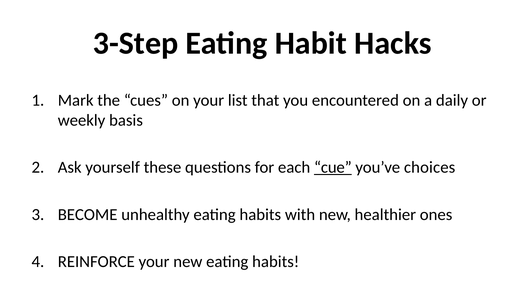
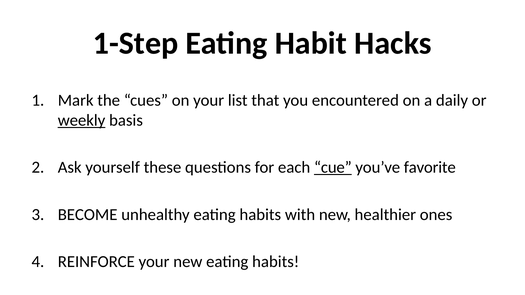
3-Step: 3-Step -> 1-Step
weekly underline: none -> present
choices: choices -> favorite
